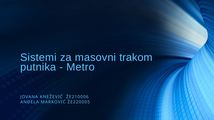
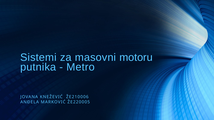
trakom: trakom -> motoru
